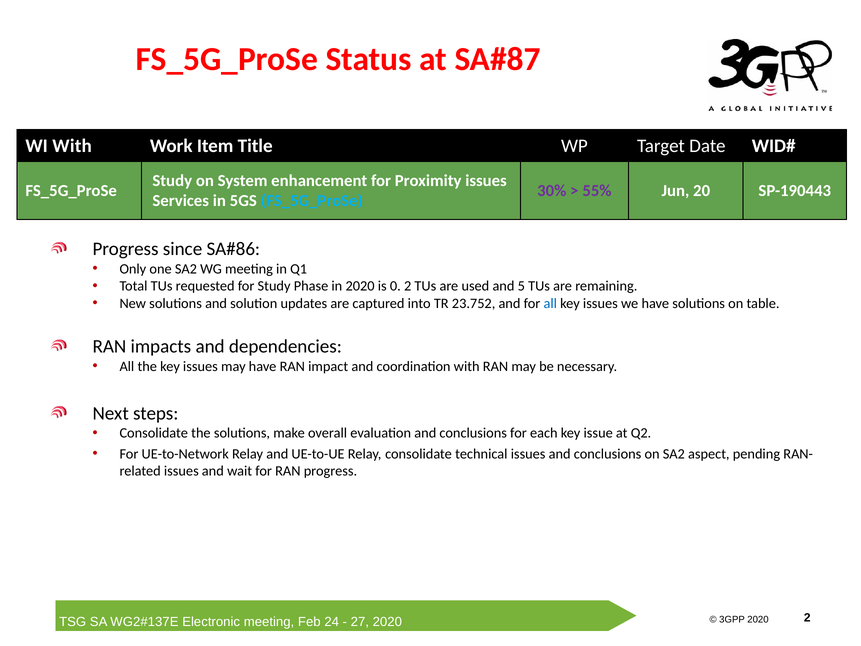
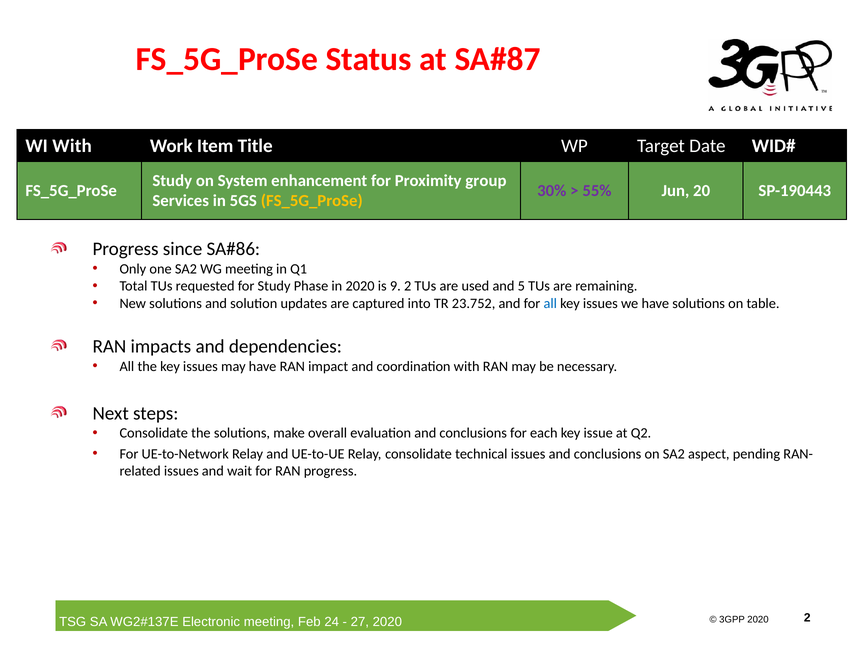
Proximity issues: issues -> group
FS_5G_ProSe at (312, 201) colour: light blue -> yellow
0: 0 -> 9
